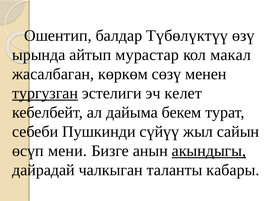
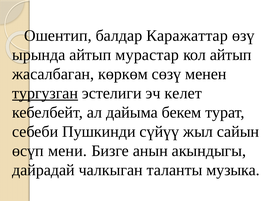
Түбөлүктүү: Түбөлүктүү -> Каражаттар
кол макал: макал -> айтып
акындыгы underline: present -> none
кабары: кабары -> музыка
